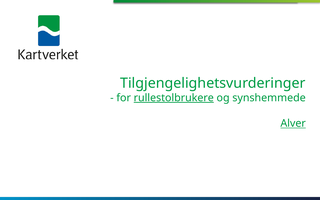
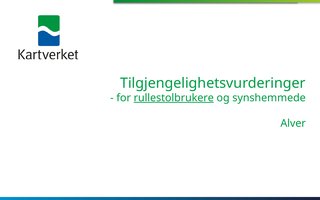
Alver underline: present -> none
